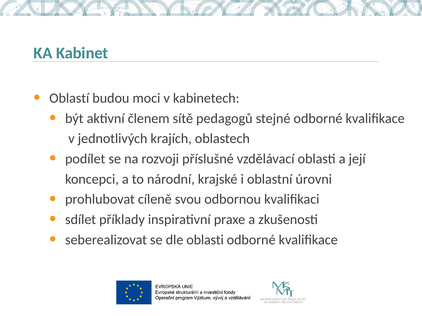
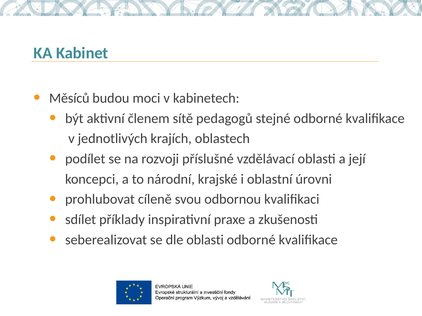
Oblastí: Oblastí -> Měsíců
